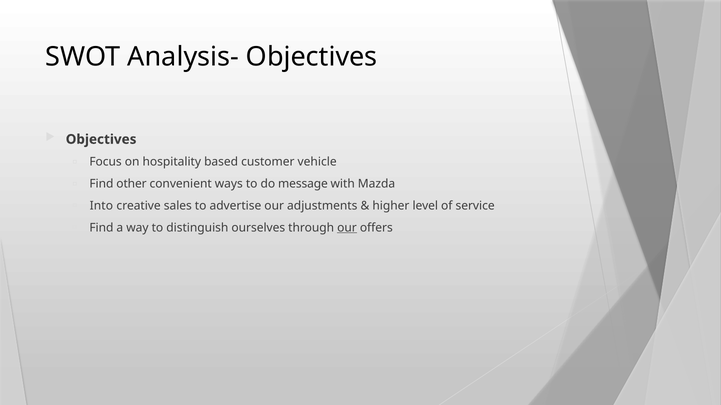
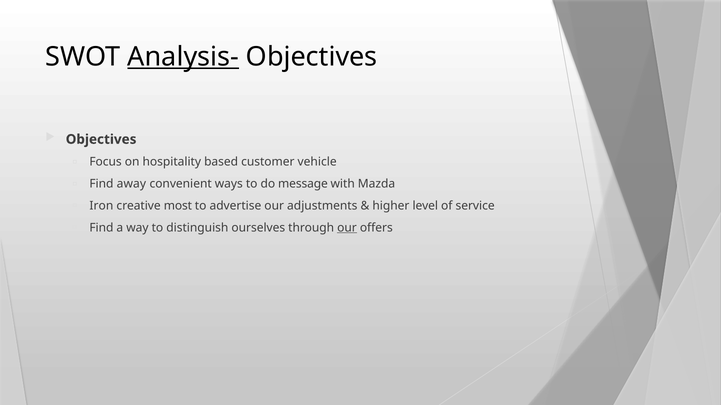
Analysis- underline: none -> present
other: other -> away
Into: Into -> Iron
sales: sales -> most
